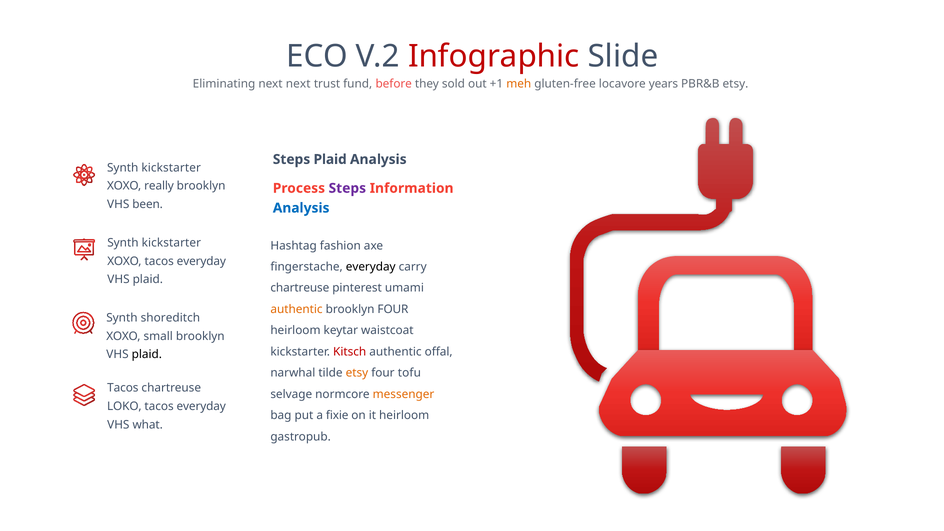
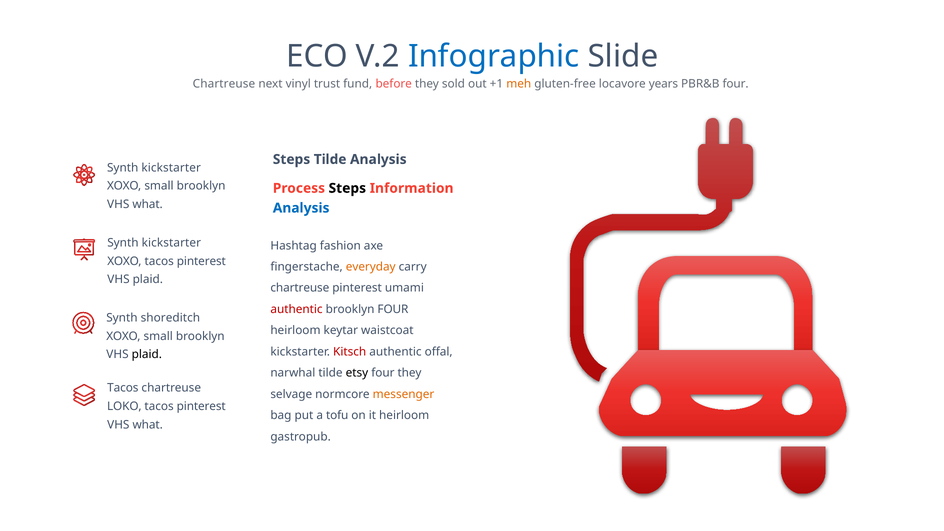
Infographic colour: red -> blue
Eliminating at (224, 84): Eliminating -> Chartreuse
next next: next -> vinyl
PBR&B etsy: etsy -> four
Steps Plaid: Plaid -> Tilde
really at (159, 186): really -> small
Steps at (347, 188) colour: purple -> black
been at (148, 204): been -> what
XOXO tacos everyday: everyday -> pinterest
everyday at (371, 267) colour: black -> orange
authentic at (297, 309) colour: orange -> red
etsy at (357, 373) colour: orange -> black
four tofu: tofu -> they
everyday at (201, 406): everyday -> pinterest
fixie: fixie -> tofu
